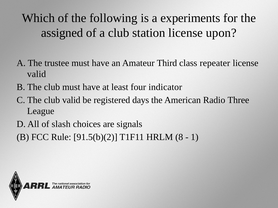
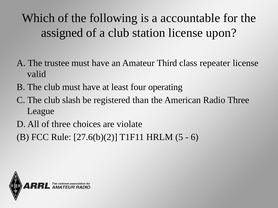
experiments: experiments -> accountable
indicator: indicator -> operating
club valid: valid -> slash
days: days -> than
of slash: slash -> three
signals: signals -> violate
91.5(b)(2: 91.5(b)(2 -> 27.6(b)(2
8: 8 -> 5
1: 1 -> 6
